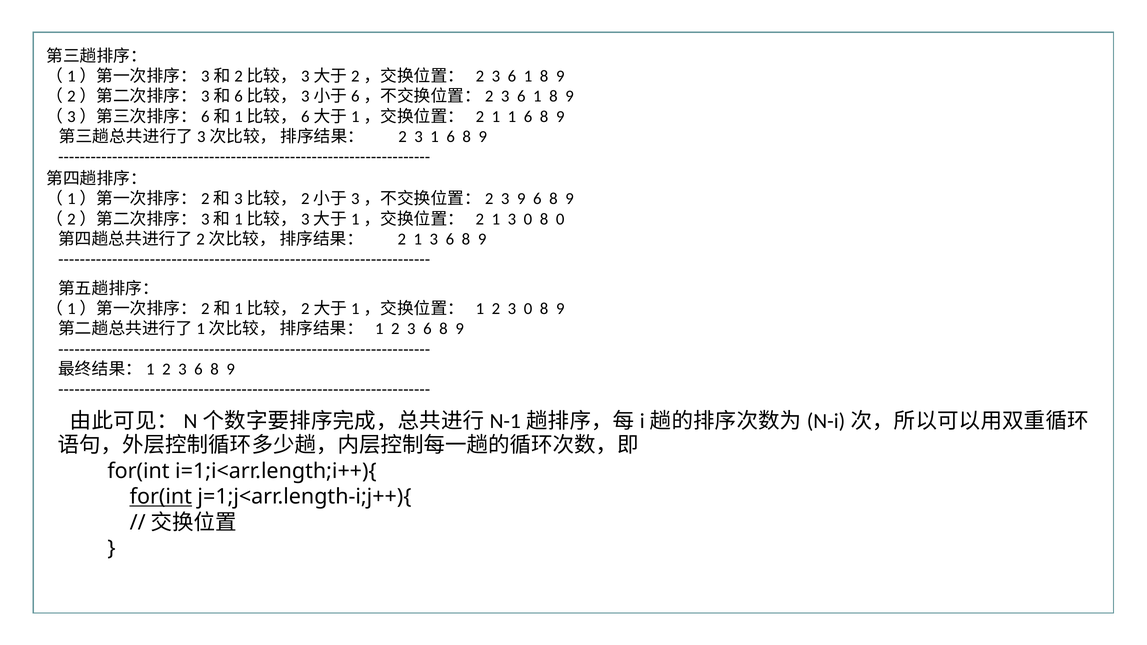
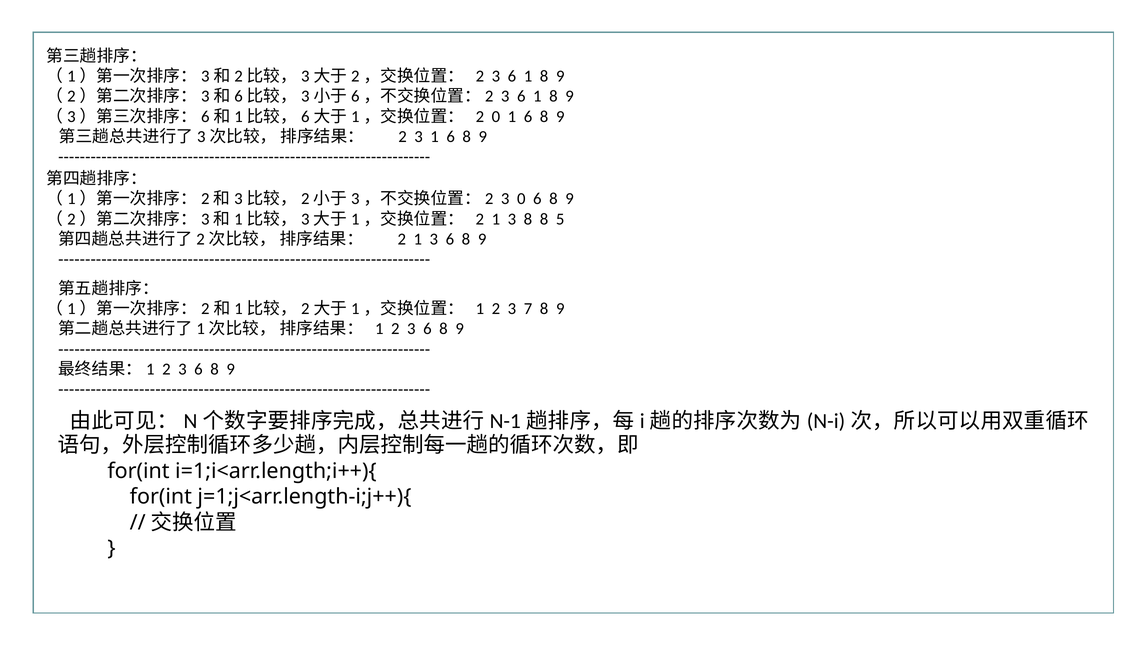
1 at (496, 117): 1 -> 0
3 9: 9 -> 0
1 3 0: 0 -> 8
8 0: 0 -> 5
2 3 0: 0 -> 7
for(int at (161, 497) underline: present -> none
